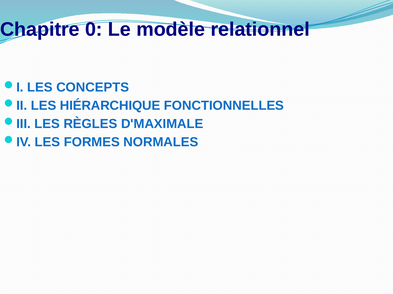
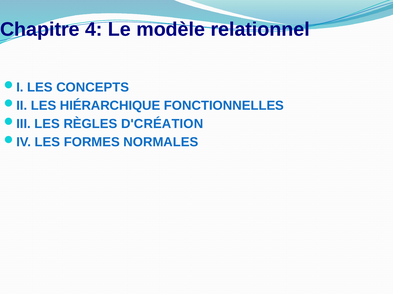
0: 0 -> 4
D'MAXIMALE: D'MAXIMALE -> D'CRÉATION
